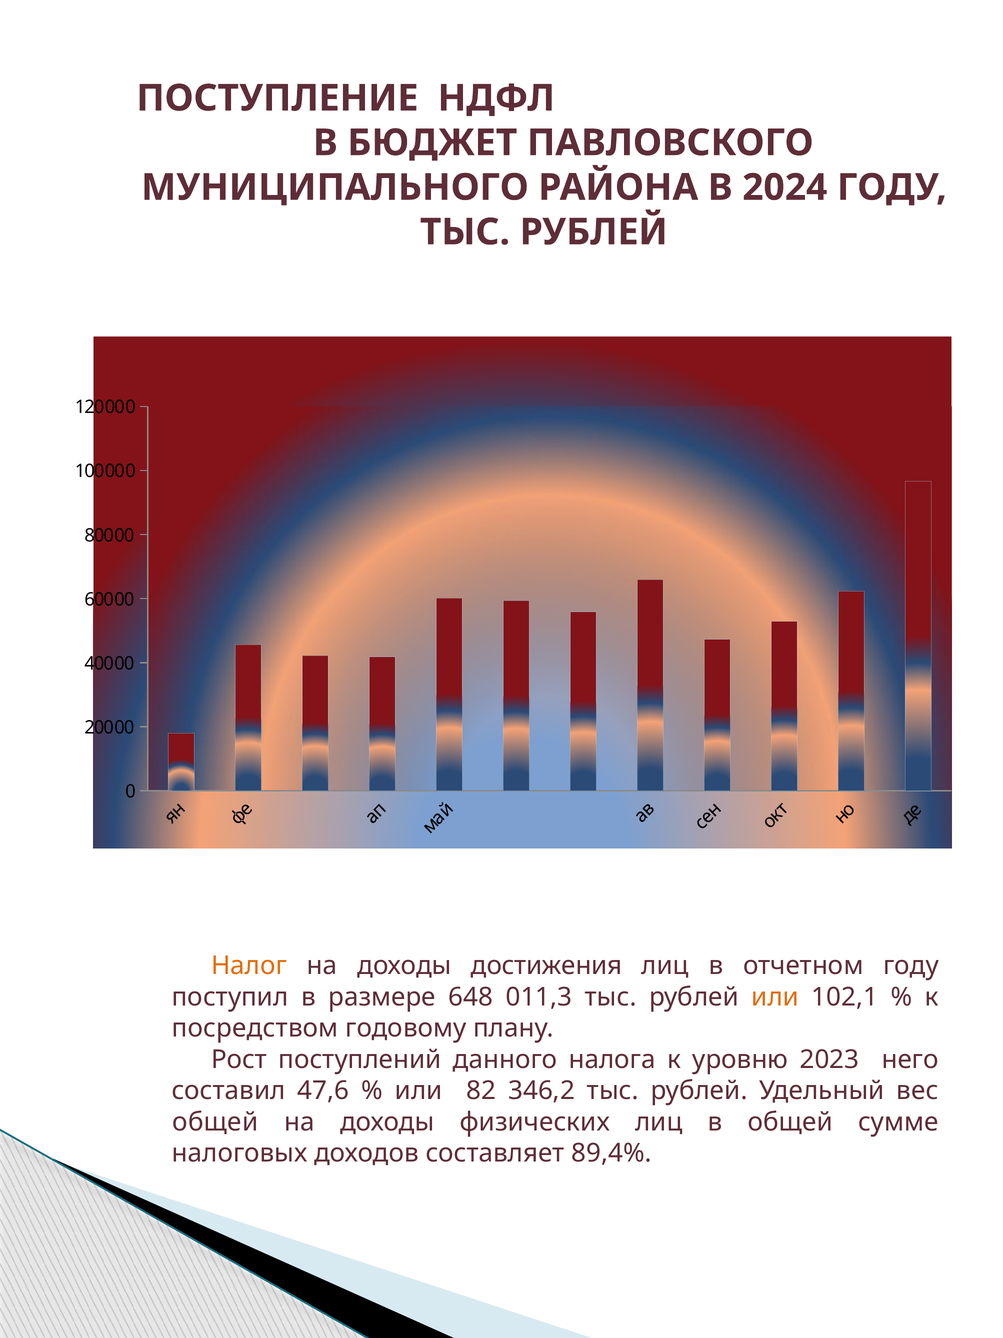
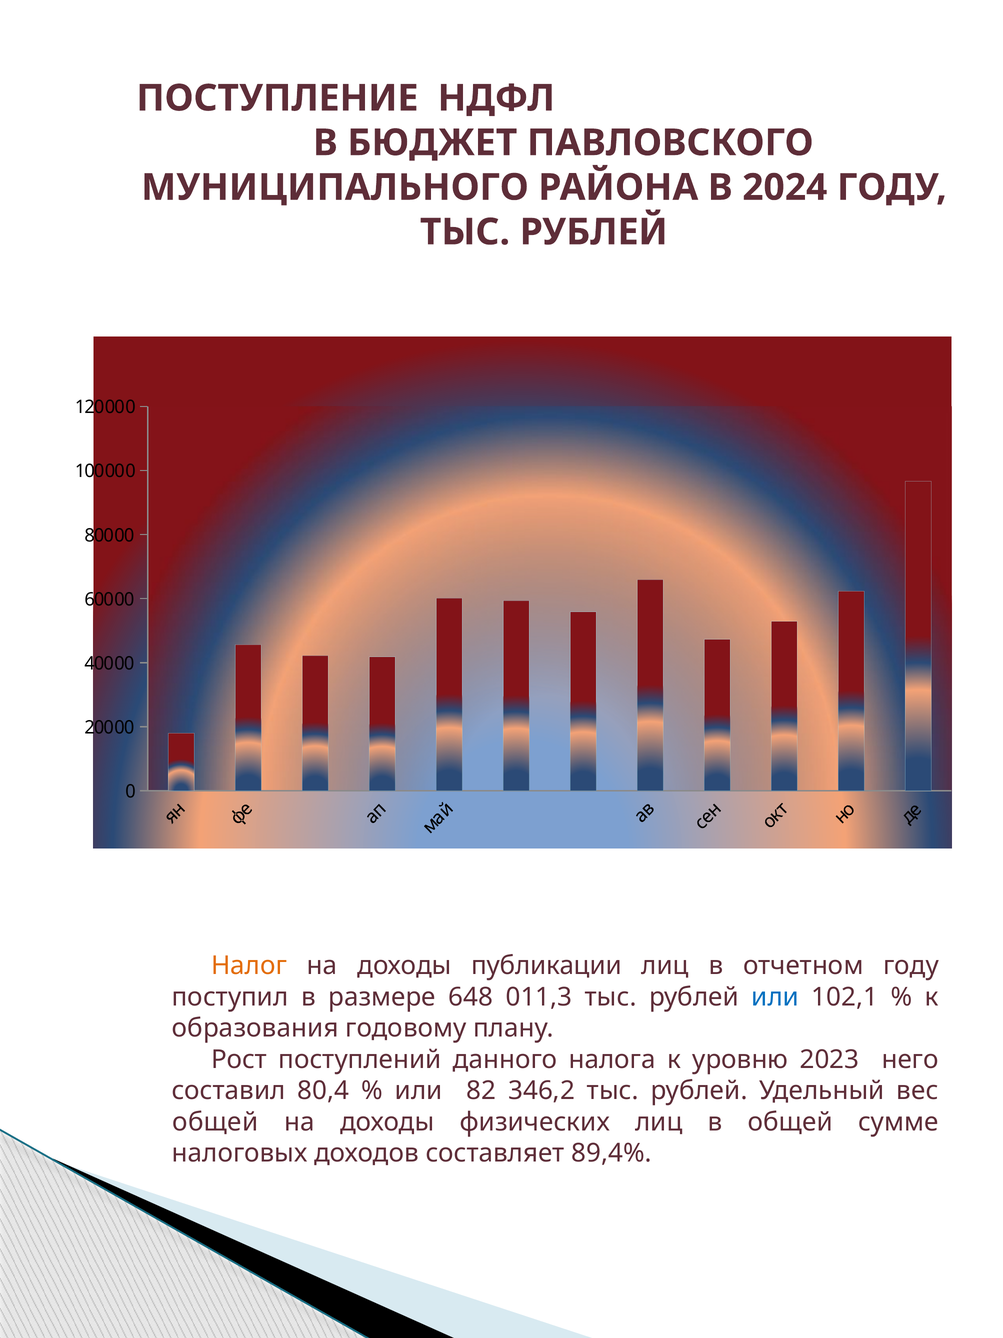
достижения: достижения -> публикации
или at (775, 996) colour: orange -> blue
посредством: посредством -> образования
47,6: 47,6 -> 80,4
